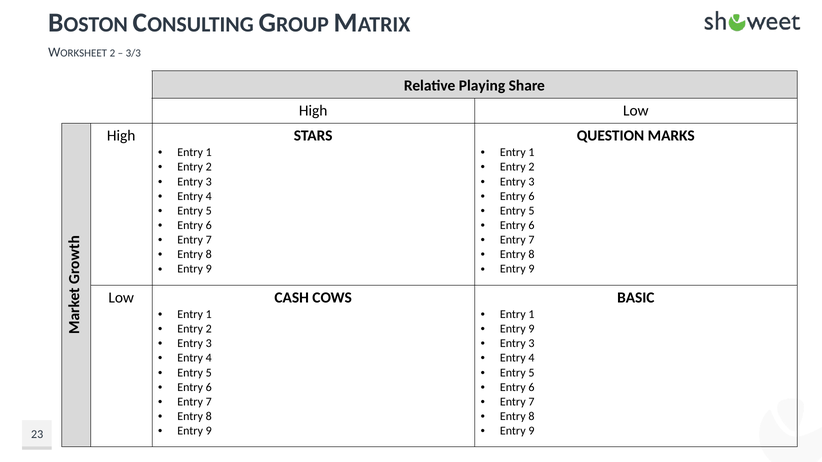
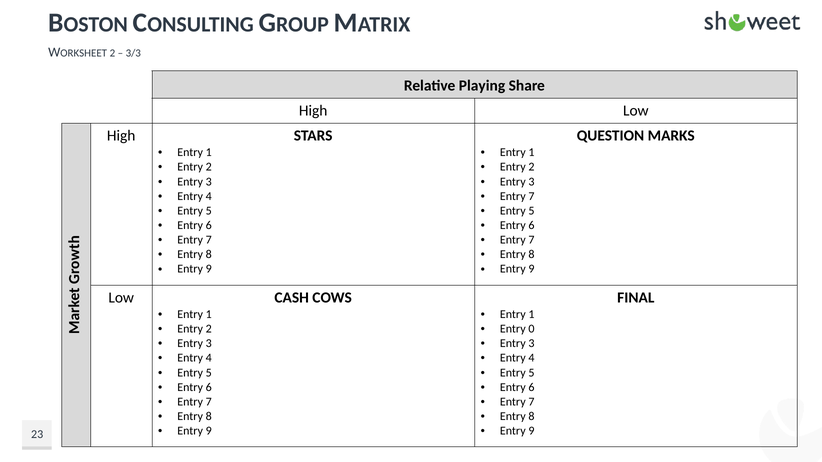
6 at (531, 196): 6 -> 7
BASIC: BASIC -> FINAL
9 at (531, 329): 9 -> 0
